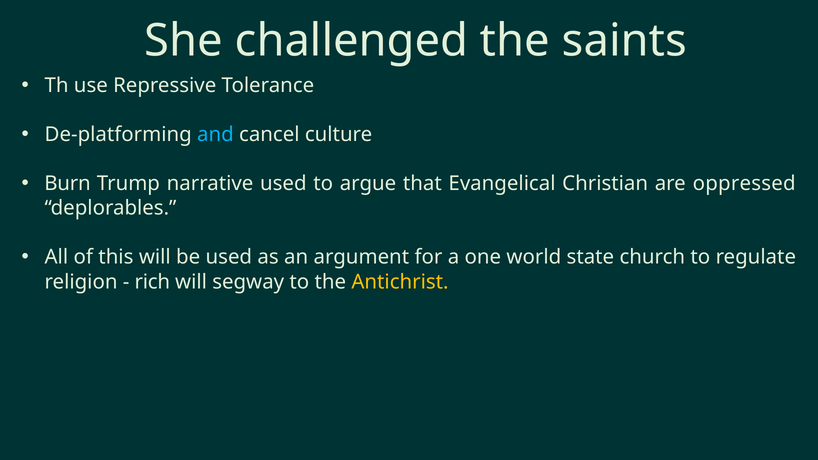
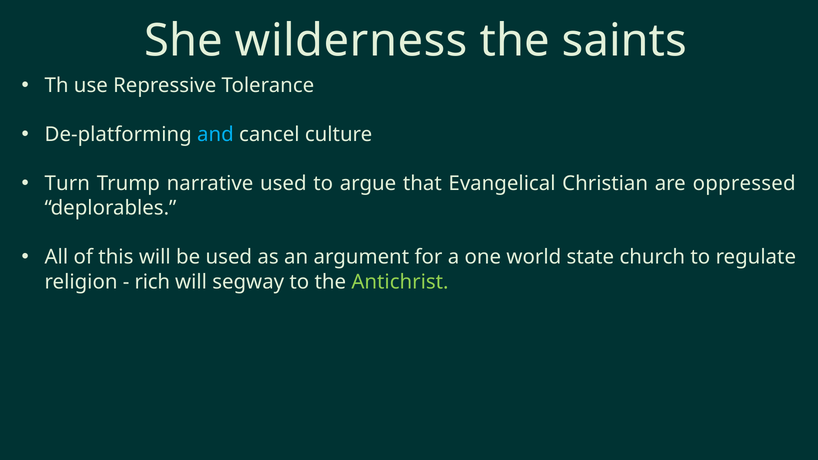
challenged: challenged -> wilderness
Burn: Burn -> Turn
Antichrist colour: yellow -> light green
